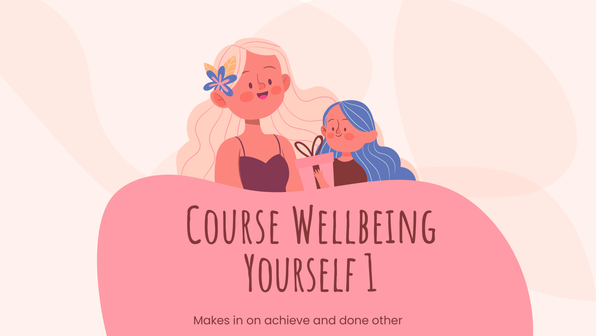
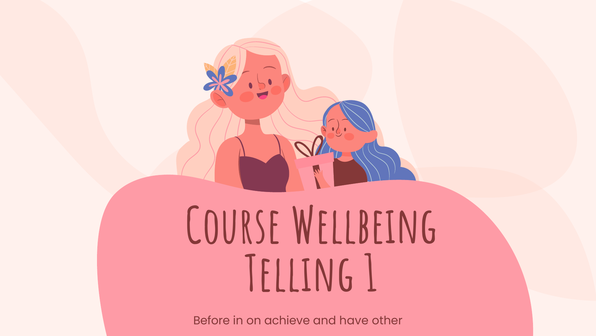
Yourself: Yourself -> Telling
Makes: Makes -> Before
done: done -> have
